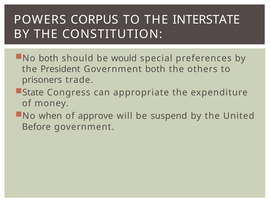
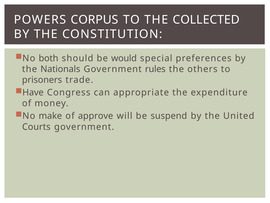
INTERSTATE: INTERSTATE -> COLLECTED
President: President -> Nationals
Government both: both -> rules
State: State -> Have
when: when -> make
Before: Before -> Courts
